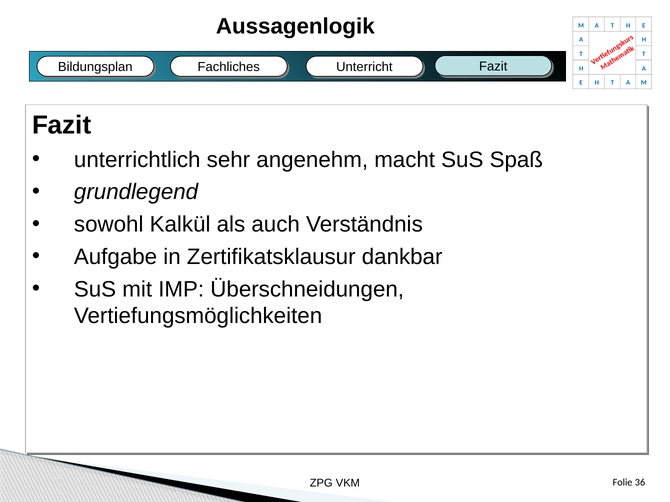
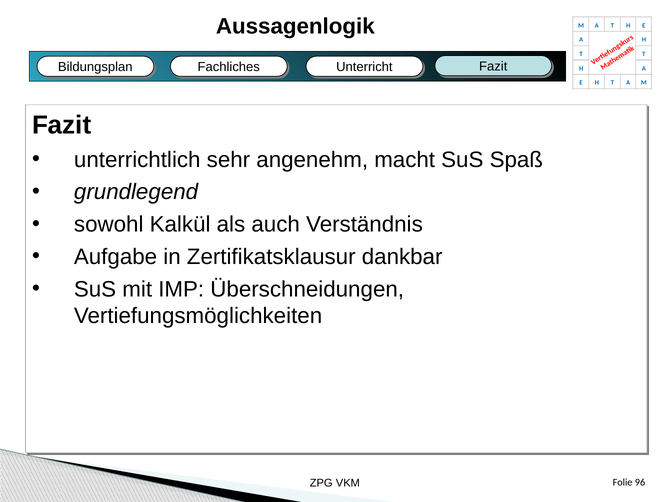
36: 36 -> 96
